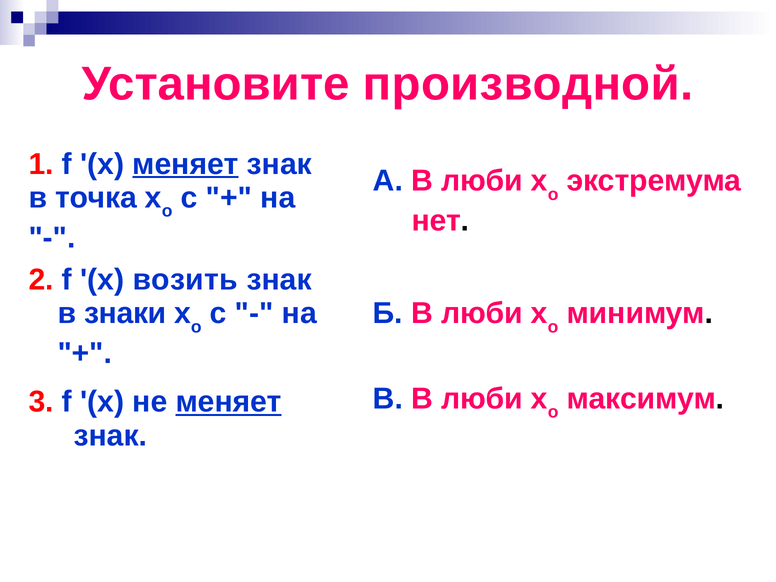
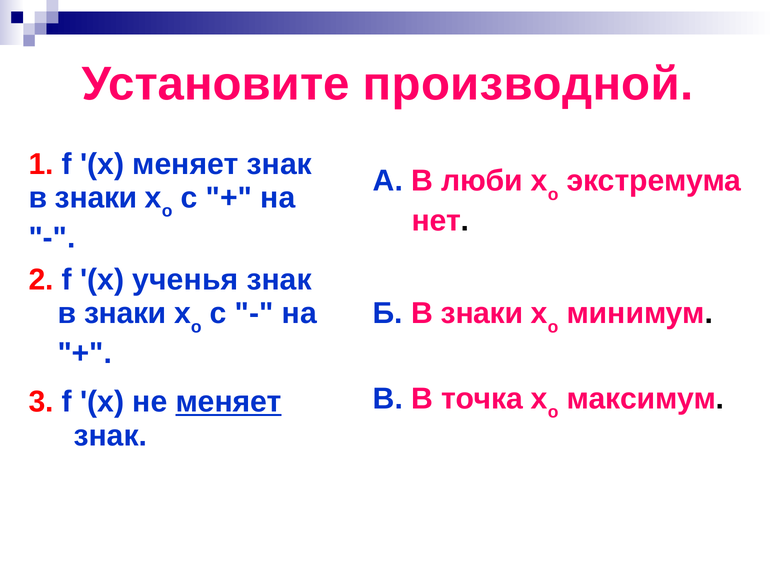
меняет at (186, 164) underline: present -> none
точка at (96, 198): точка -> знаки
возить: возить -> ученья
Б В люби: люби -> знаки
В В люби: люби -> точка
